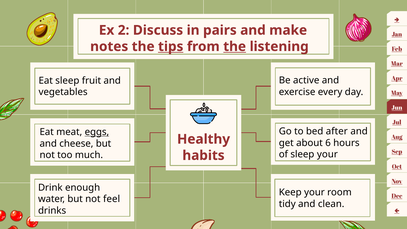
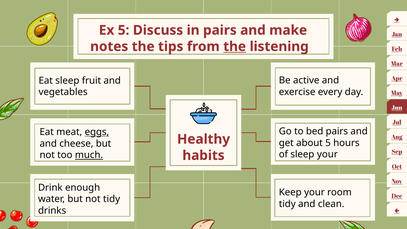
Ex 2: 2 -> 5
tips underline: present -> none
bed after: after -> pairs
about 6: 6 -> 5
much underline: none -> present
not feel: feel -> tidy
